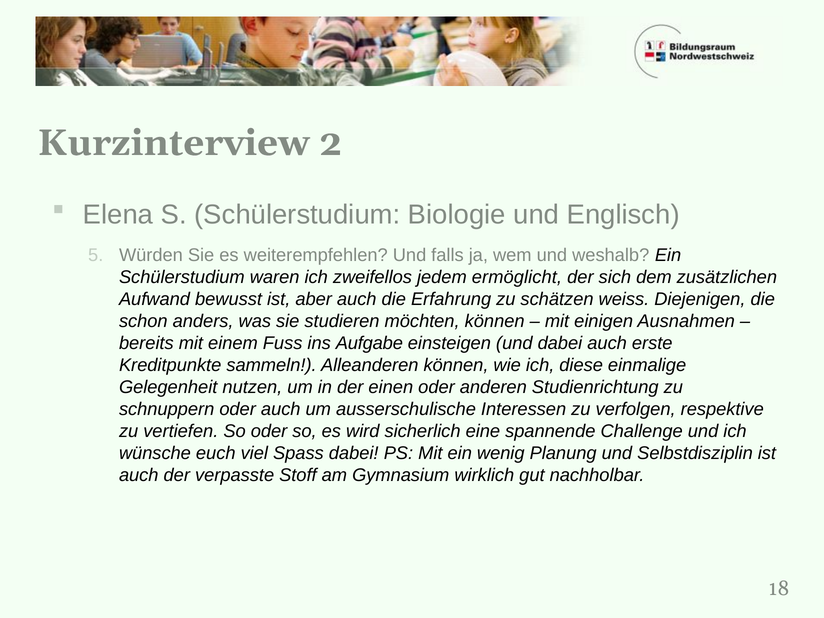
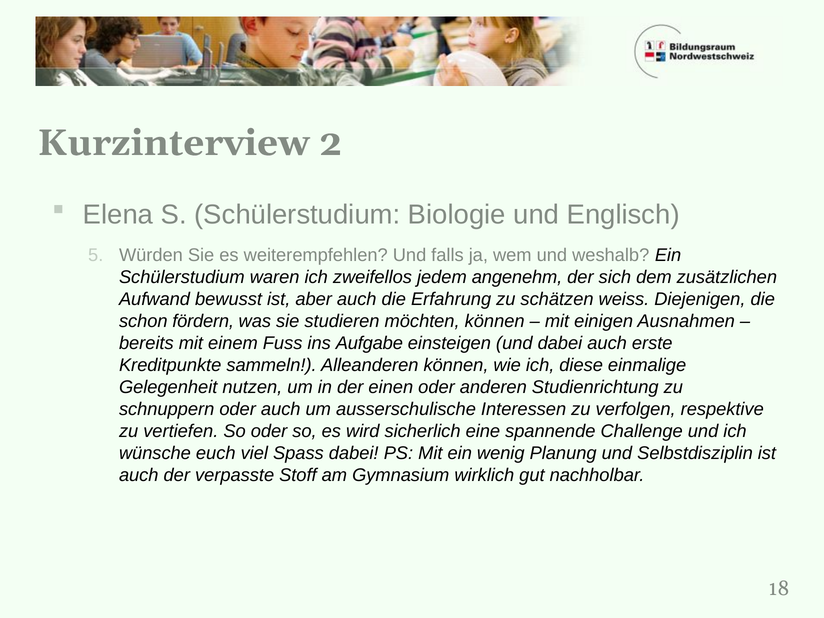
ermöglicht: ermöglicht -> angenehm
anders: anders -> fördern
